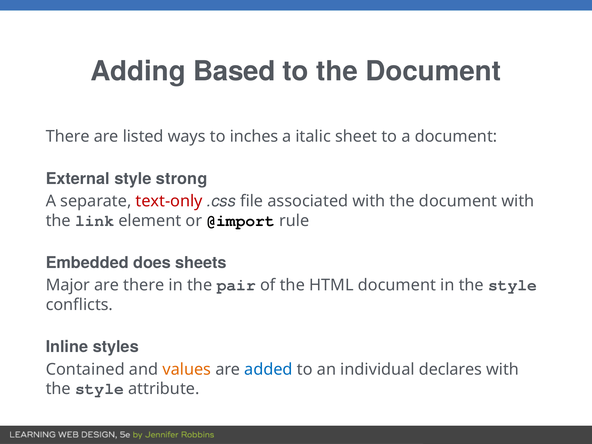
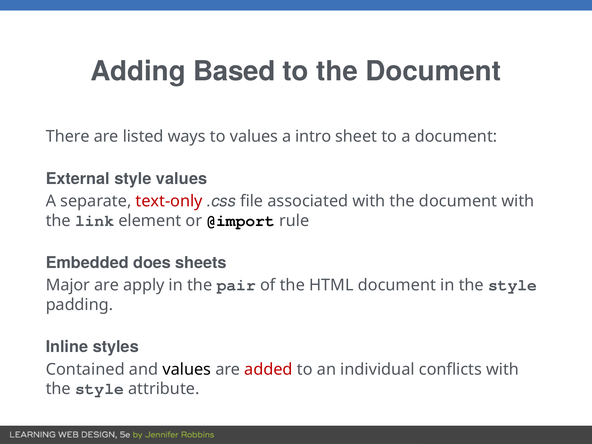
to inches: inches -> values
italic: italic -> intro
style strong: strong -> values
are there: there -> apply
conflicts: conflicts -> padding
values at (187, 369) colour: orange -> black
added colour: blue -> red
declares: declares -> conflicts
